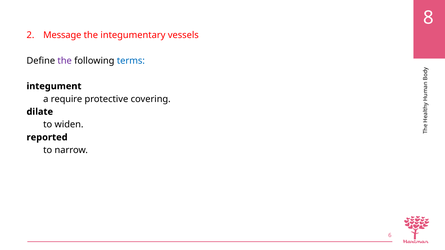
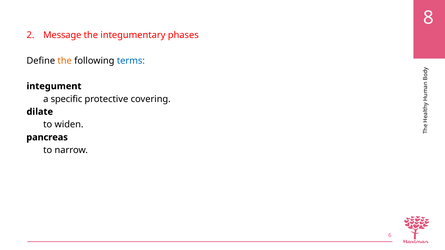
vessels: vessels -> phases
the at (65, 61) colour: purple -> orange
require: require -> specific
reported: reported -> pancreas
